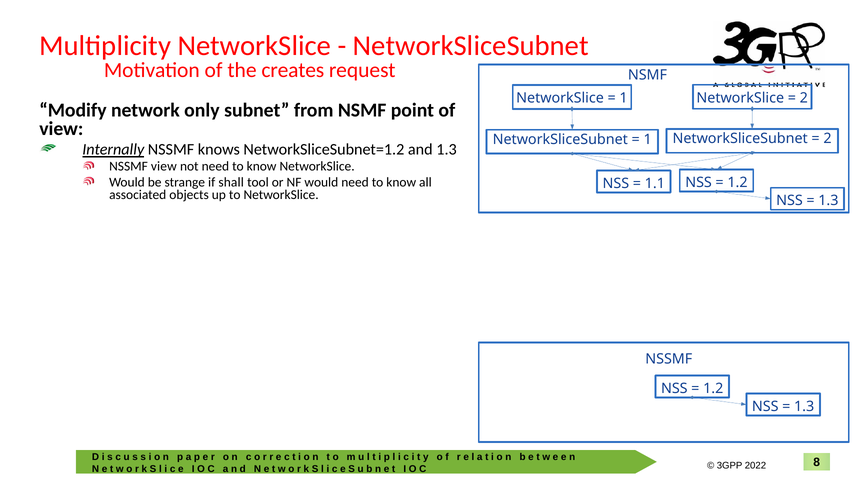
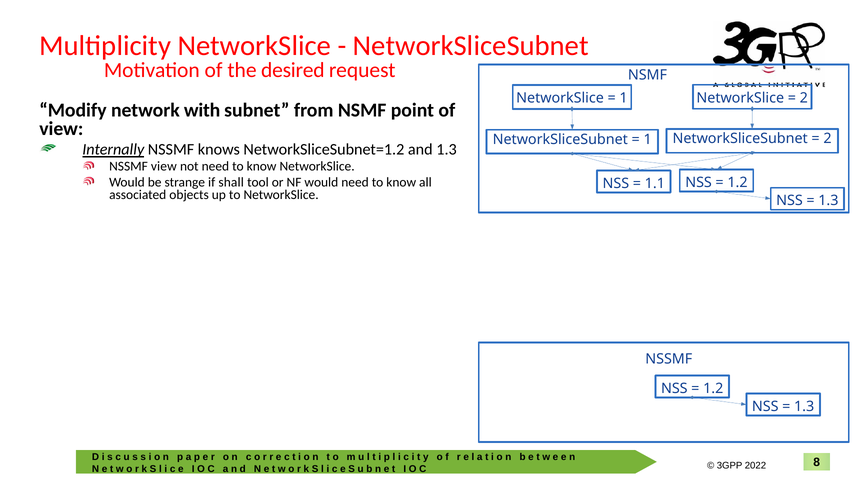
creates: creates -> desired
only: only -> with
